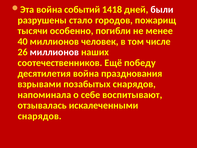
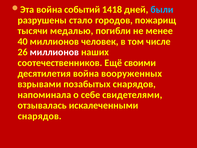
были colour: white -> light blue
особенно: особенно -> медалью
победу: победу -> своими
празднования: празднования -> вооруженных
воспитывают: воспитывают -> свидетелями
